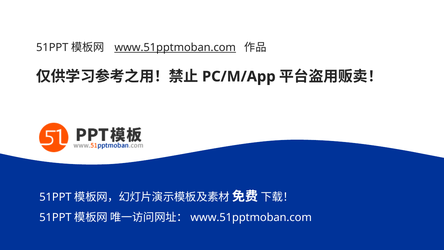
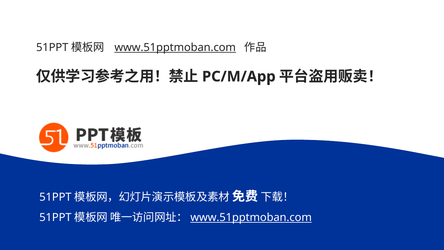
www.51pptmoban.com at (251, 217) underline: none -> present
